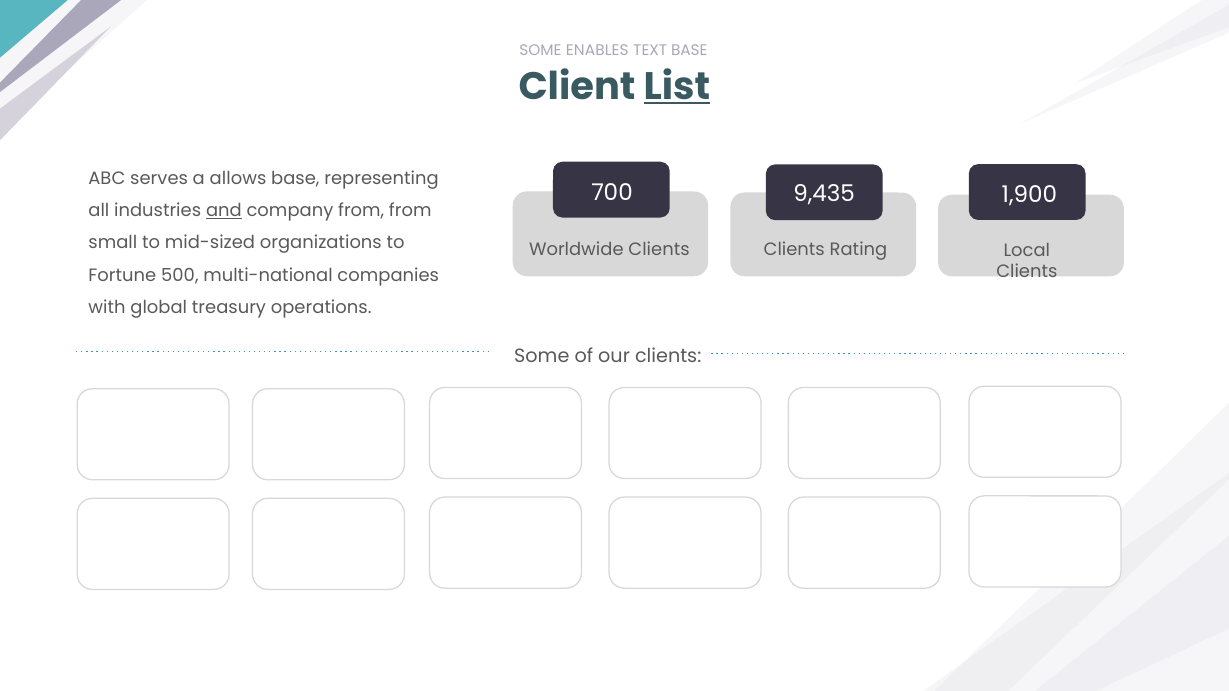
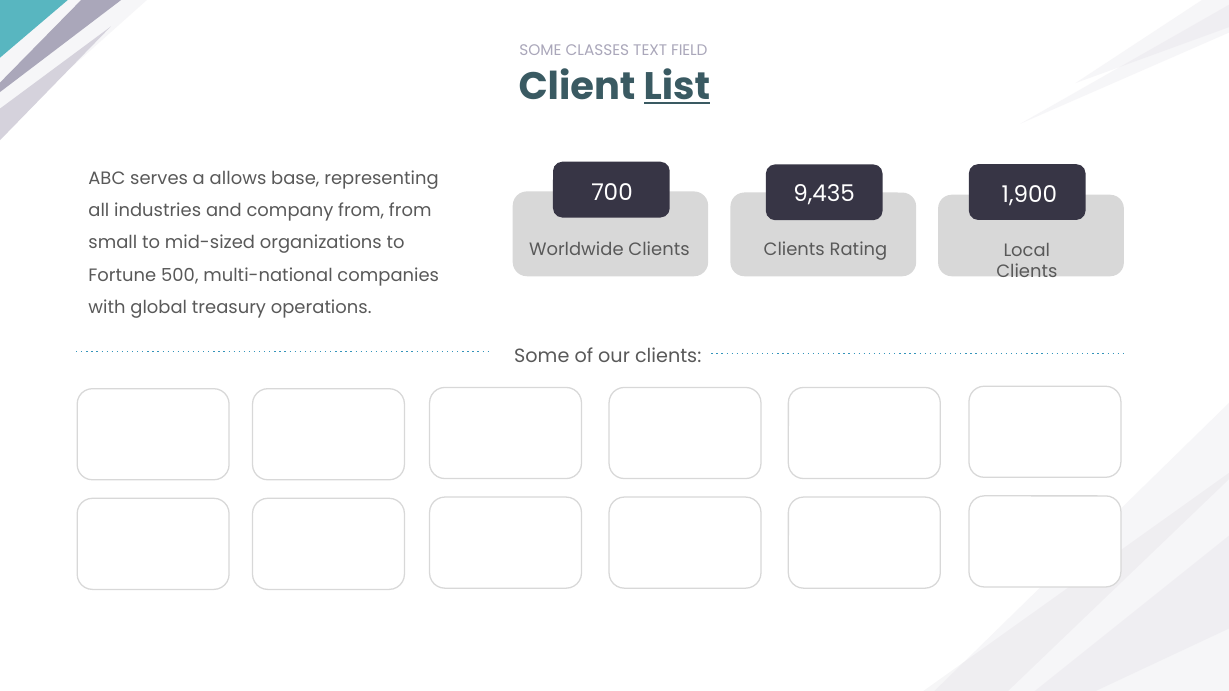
ENABLES: ENABLES -> CLASSES
TEXT BASE: BASE -> FIELD
and underline: present -> none
